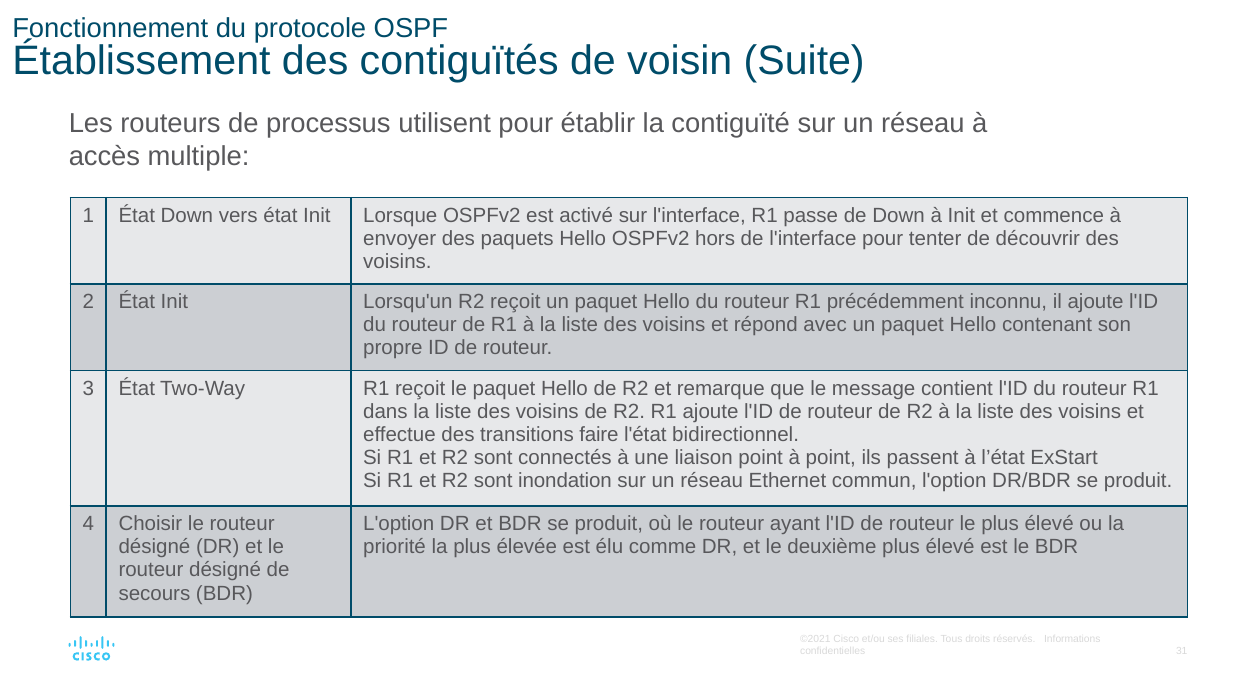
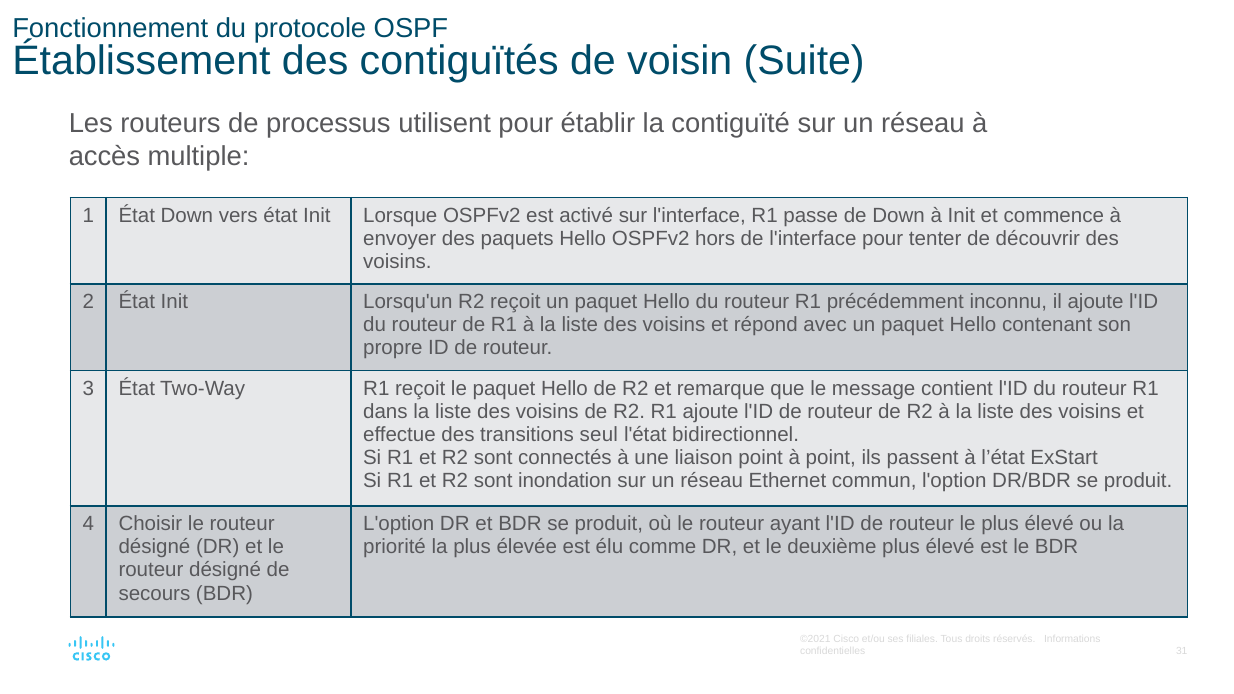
faire: faire -> seul
